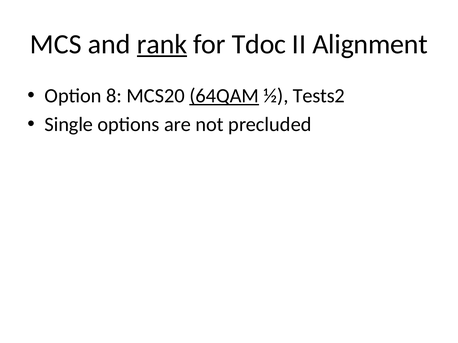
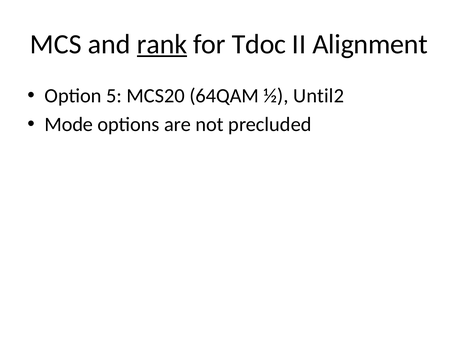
8: 8 -> 5
64QAM underline: present -> none
Tests2: Tests2 -> Until2
Single: Single -> Mode
